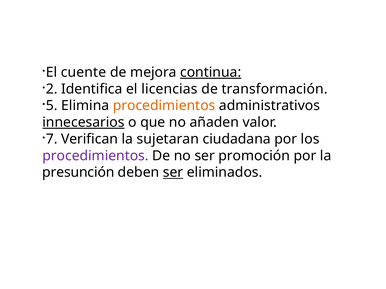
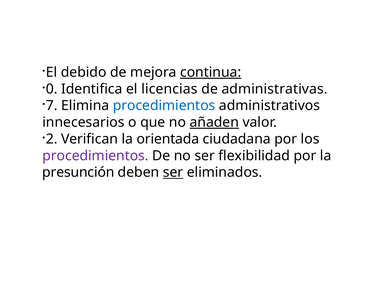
cuente: cuente -> debido
2: 2 -> 0
transformación: transformación -> administrativas
5: 5 -> 7
procedimientos at (164, 106) colour: orange -> blue
innecesarios underline: present -> none
añaden underline: none -> present
7: 7 -> 2
sujetaran: sujetaran -> orientada
promoción: promoción -> flexibilidad
